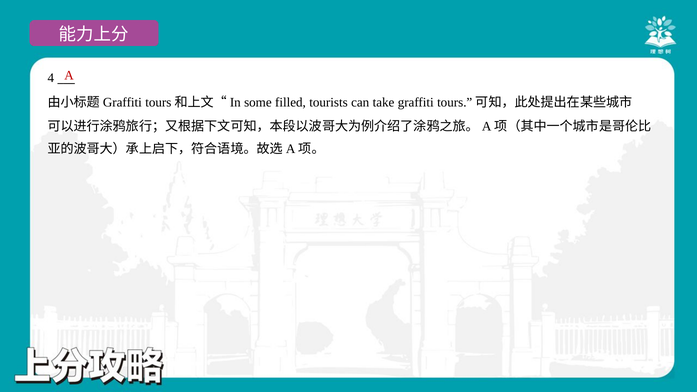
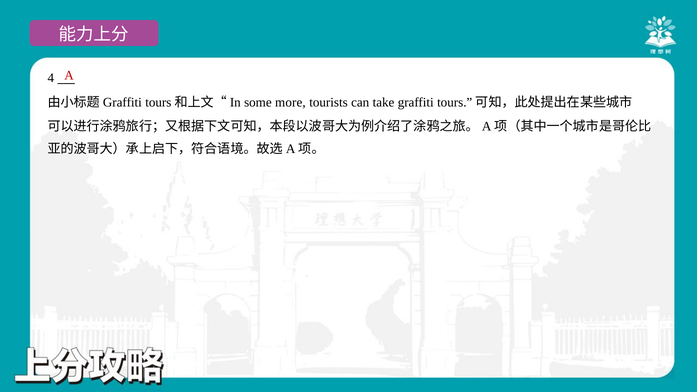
filled: filled -> more
